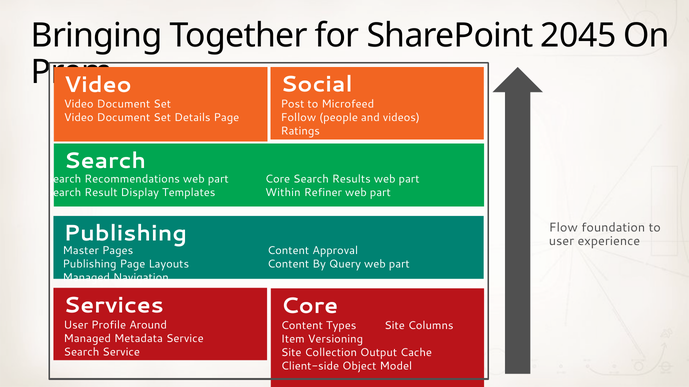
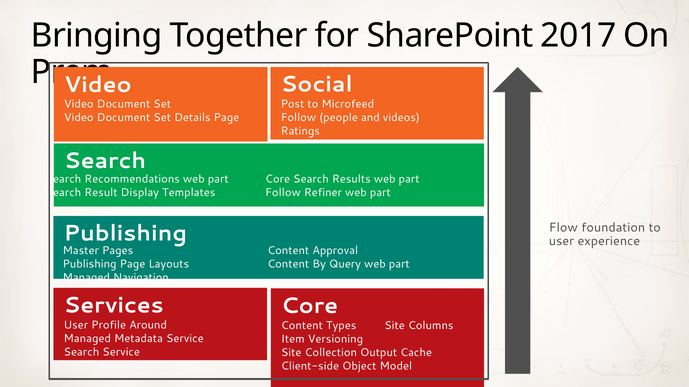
2045: 2045 -> 2017
Within at (283, 193): Within -> Follow
